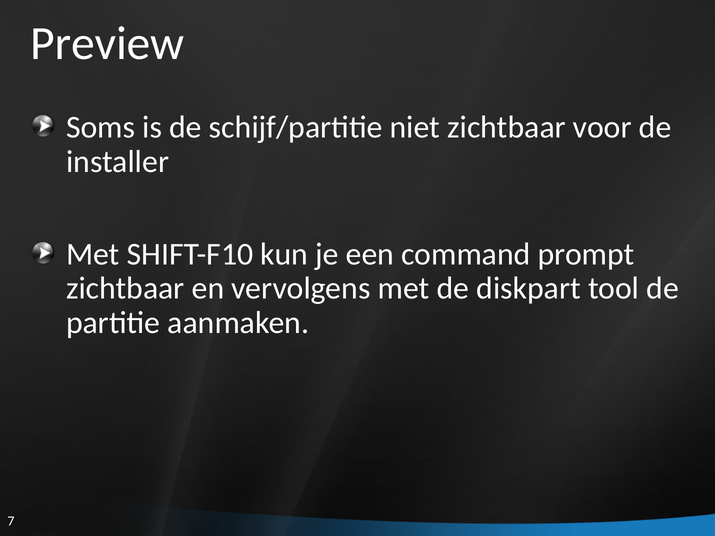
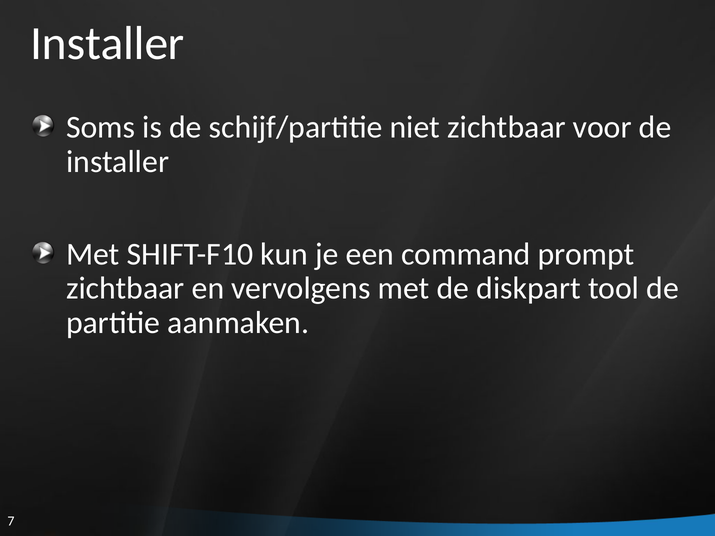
Preview at (107, 43): Preview -> Installer
